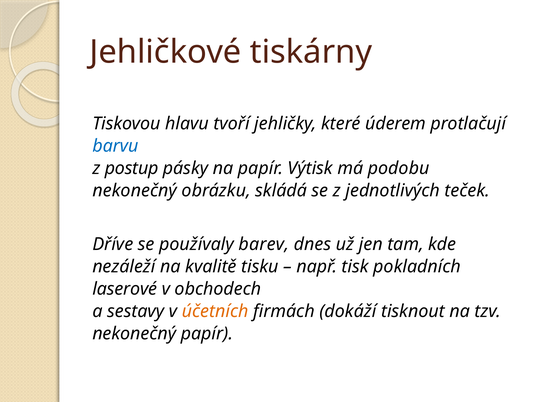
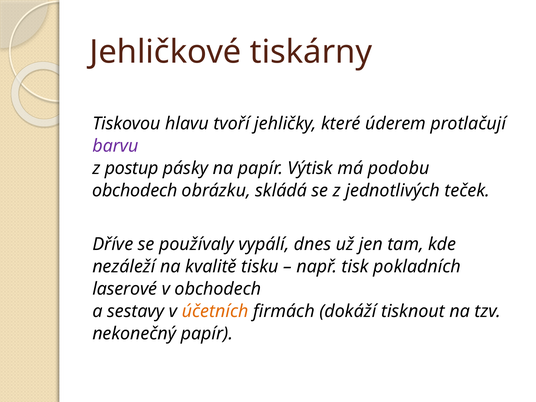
barvu colour: blue -> purple
nekonečný at (135, 191): nekonečný -> obchodech
barev: barev -> vypálí
